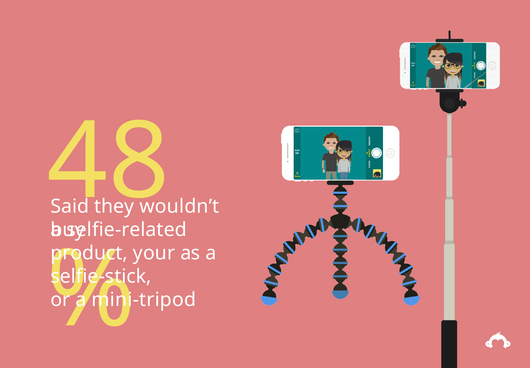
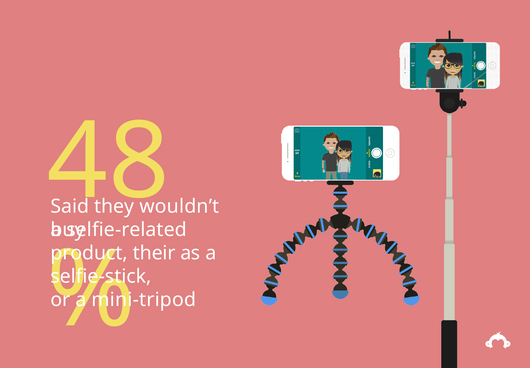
your: your -> their
